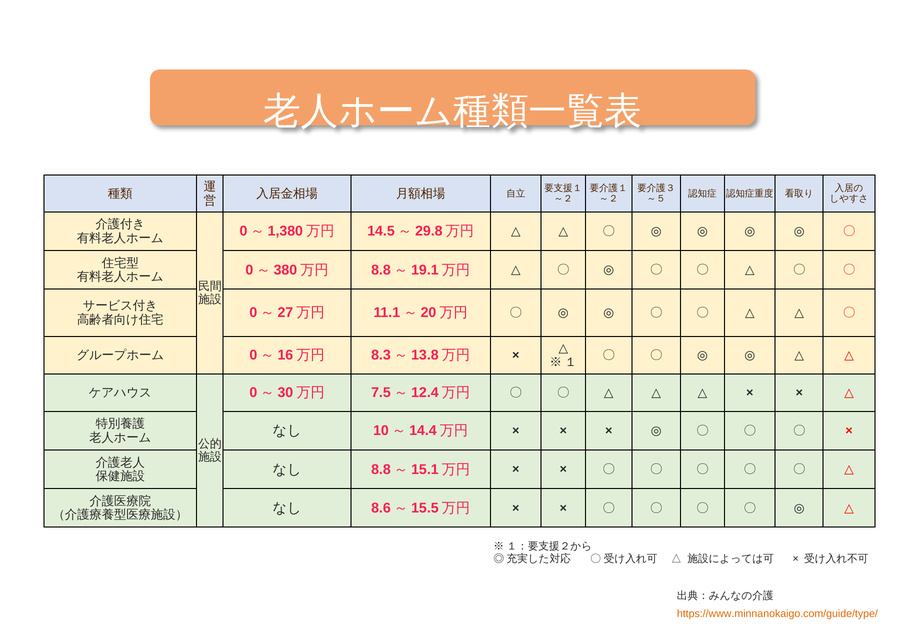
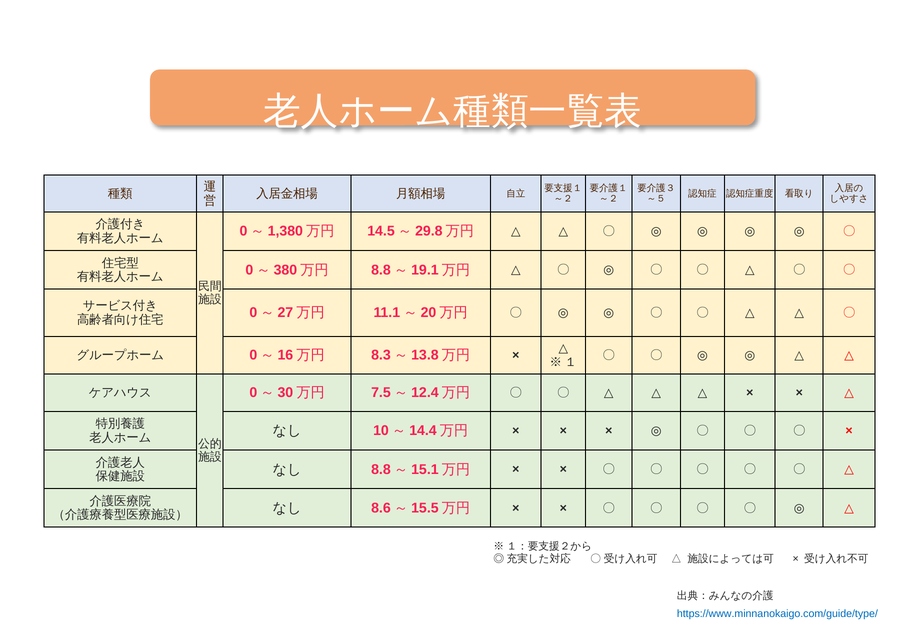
https://www.minnanokaigo.com/guide/type/ colour: orange -> blue
